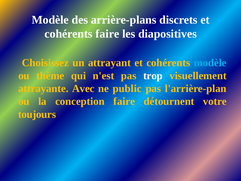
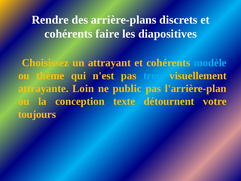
Modèle at (50, 20): Modèle -> Rendre
trop colour: white -> light blue
Avec: Avec -> Loin
conception faire: faire -> texte
